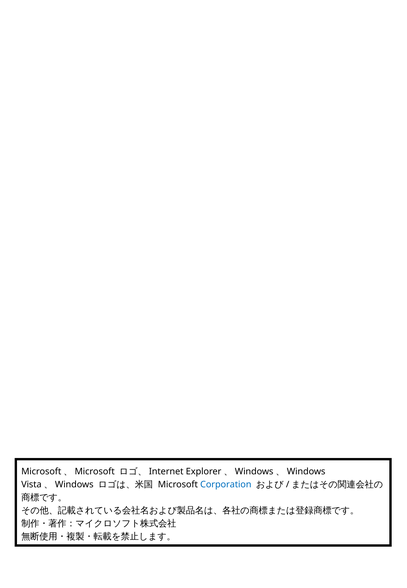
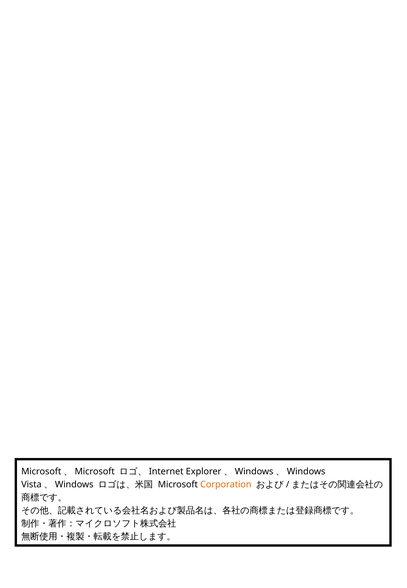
Corporation colour: blue -> orange
